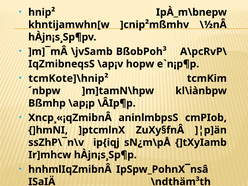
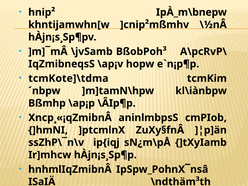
tcmKote]\hnip²: tcmKote]\hnip² -> tcmKote]\tdma
